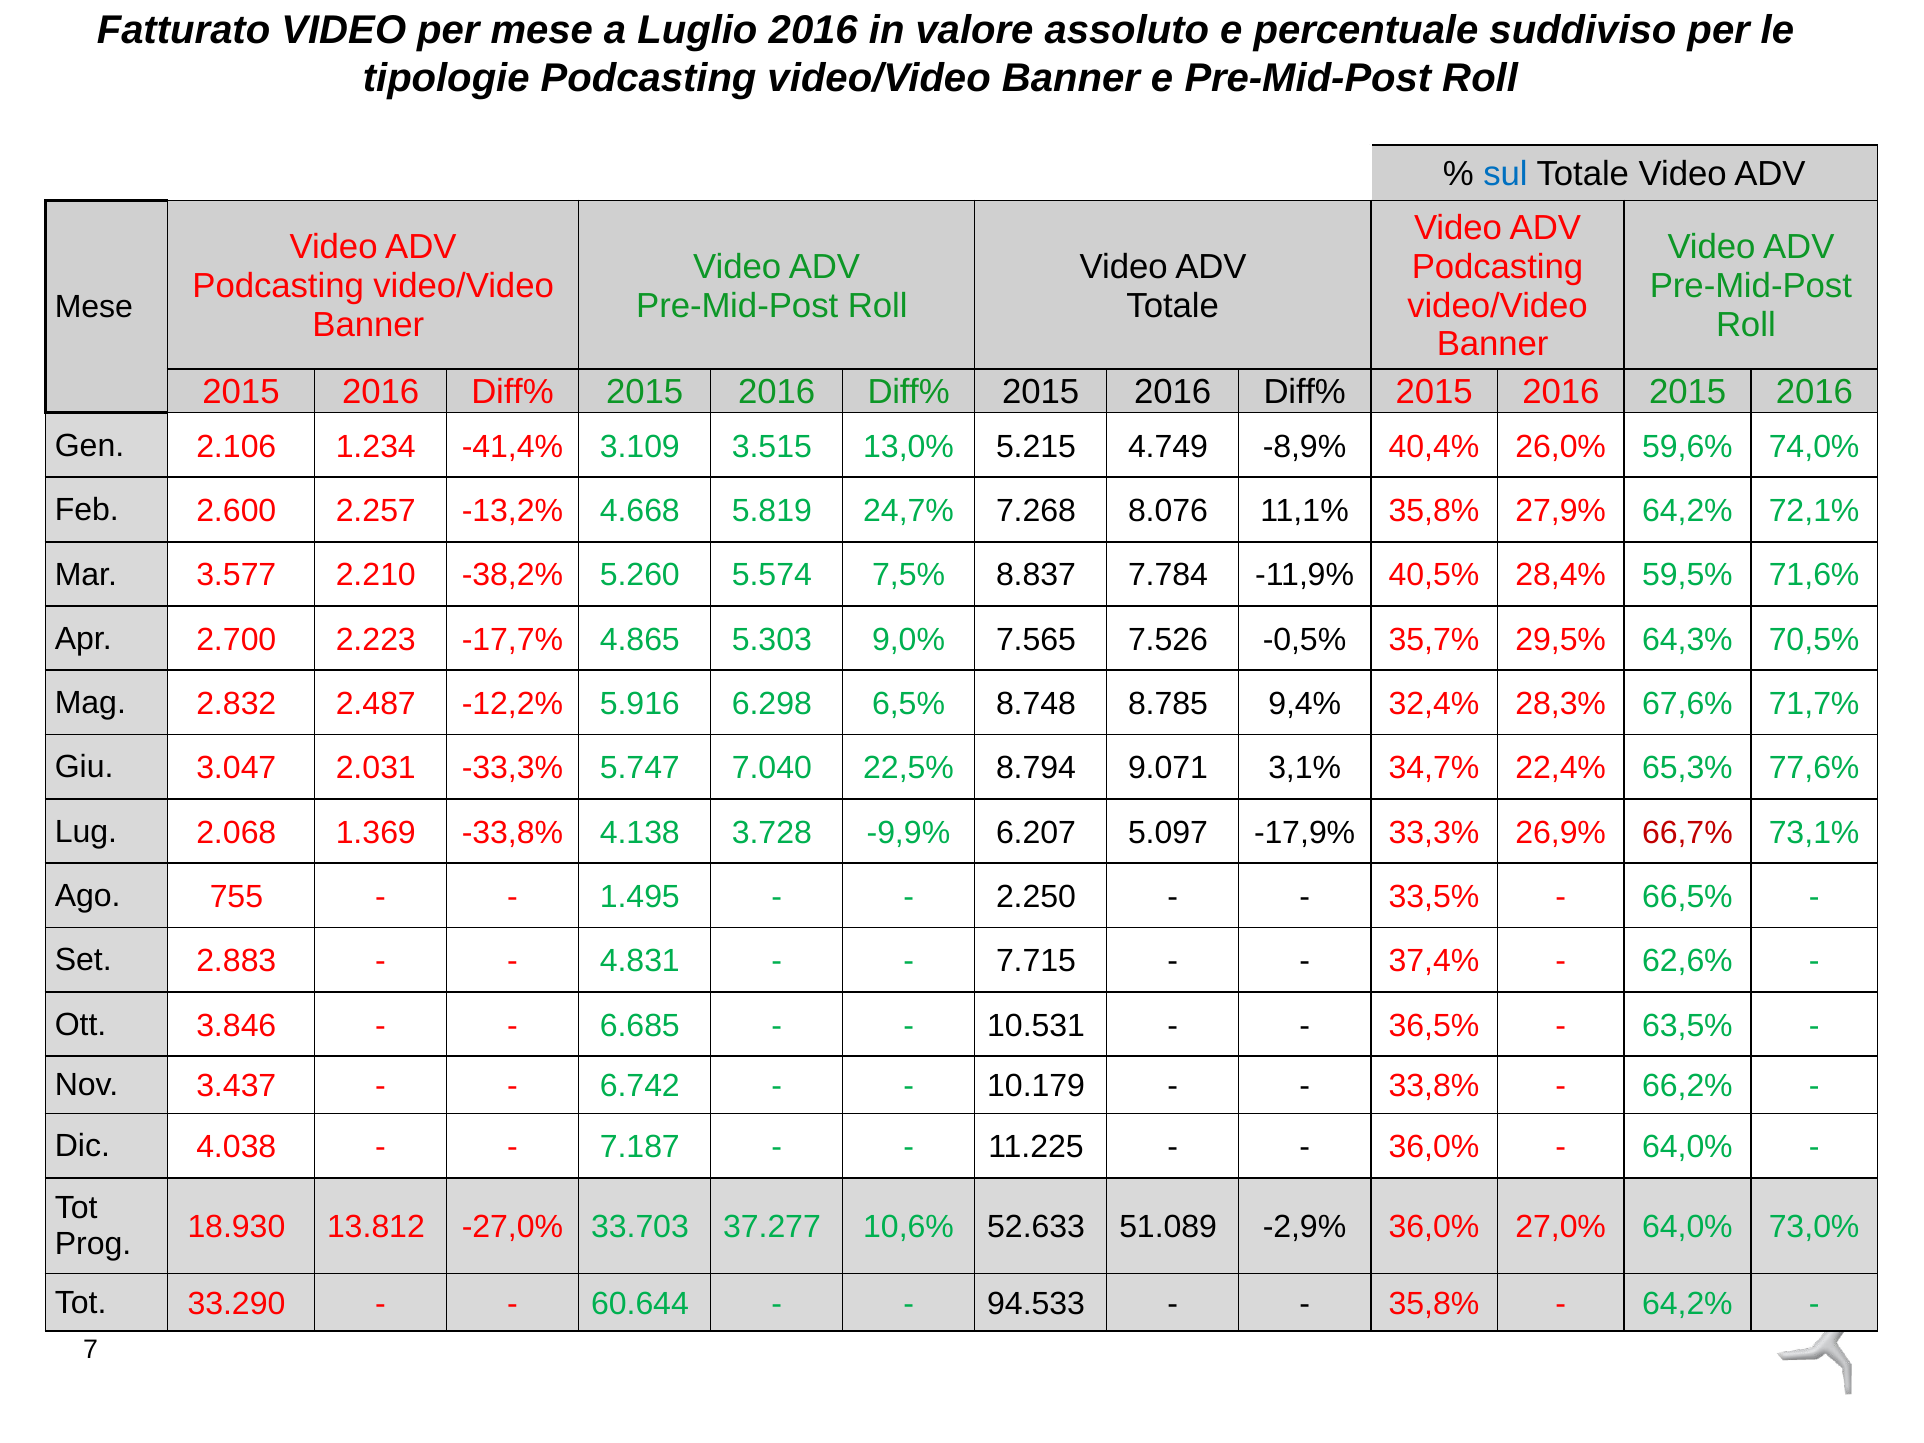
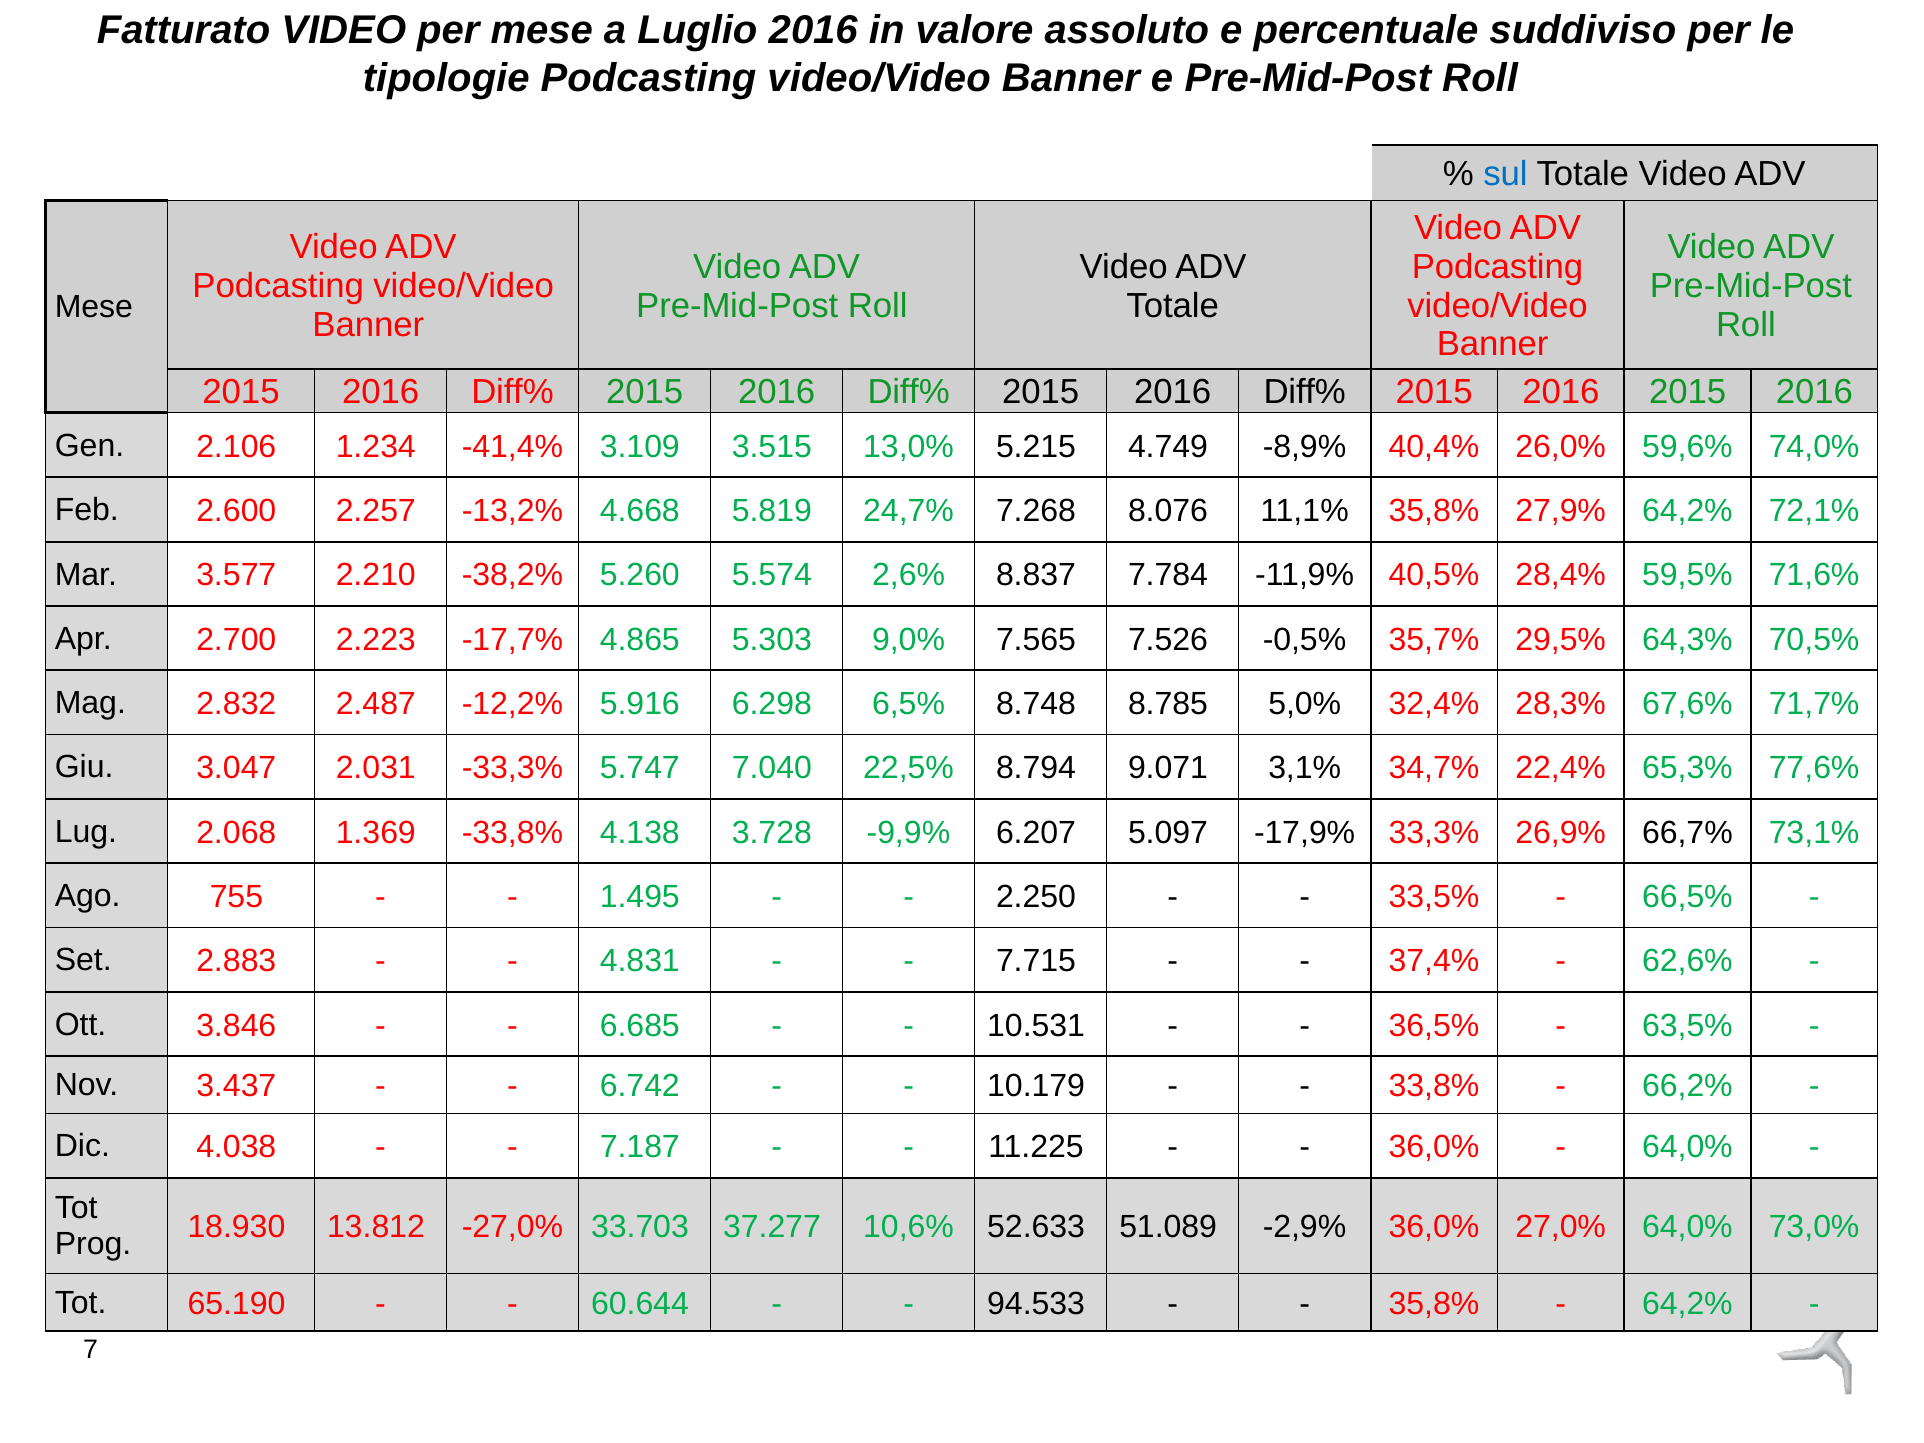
7,5%: 7,5% -> 2,6%
9,4%: 9,4% -> 5,0%
66,7% colour: red -> black
33.290: 33.290 -> 65.190
